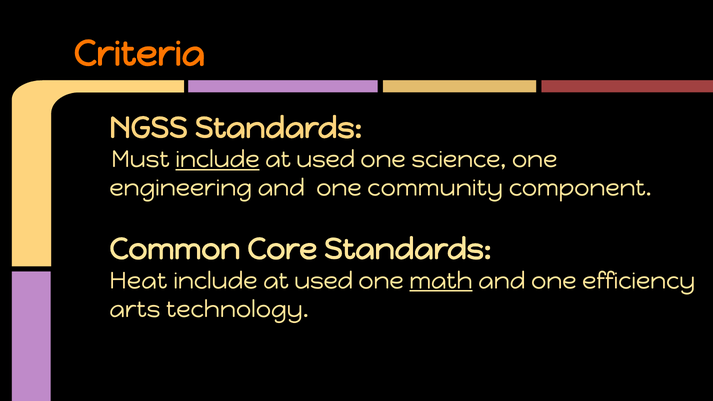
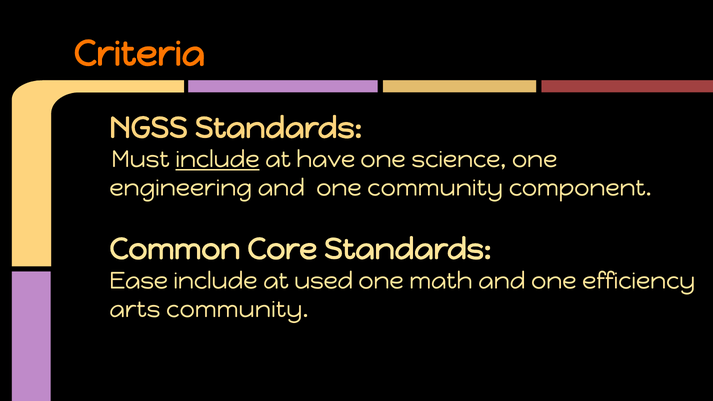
used at (326, 160): used -> have
Heat: Heat -> Ease
math underline: present -> none
arts technology: technology -> community
